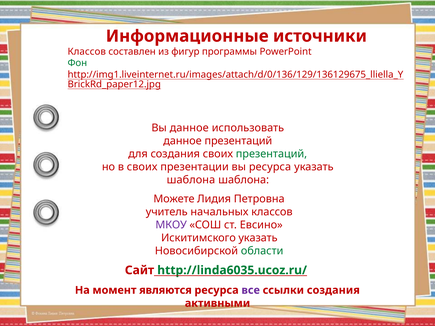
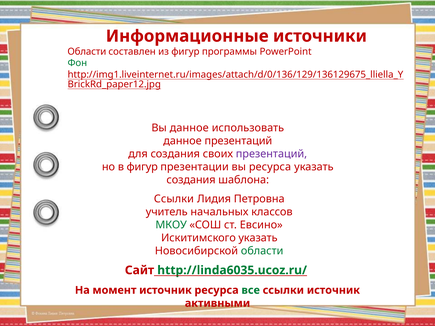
Классов at (87, 52): Классов -> Области
презентаций at (271, 154) colour: green -> purple
в своих: своих -> фигур
шаблона at (191, 180): шаблона -> создания
Можете at (174, 199): Можете -> Ссылки
МКОУ colour: purple -> green
момент являются: являются -> источник
все colour: purple -> green
ссылки создания: создания -> источник
